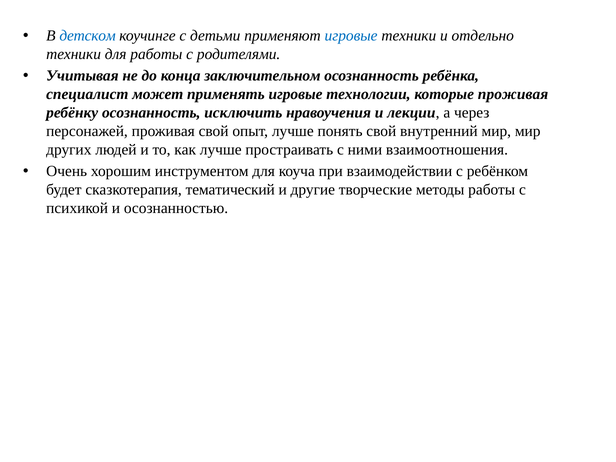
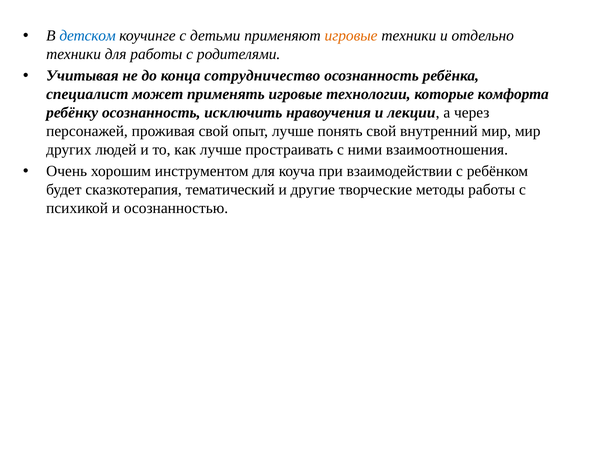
игровые at (351, 36) colour: blue -> orange
заключительном: заключительном -> сотрудничество
которые проживая: проживая -> комфорта
